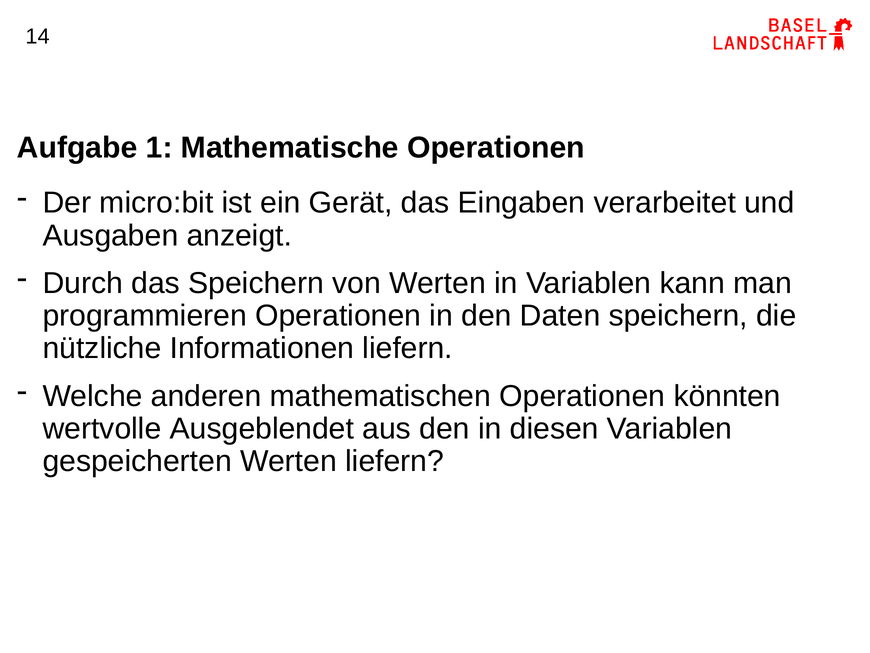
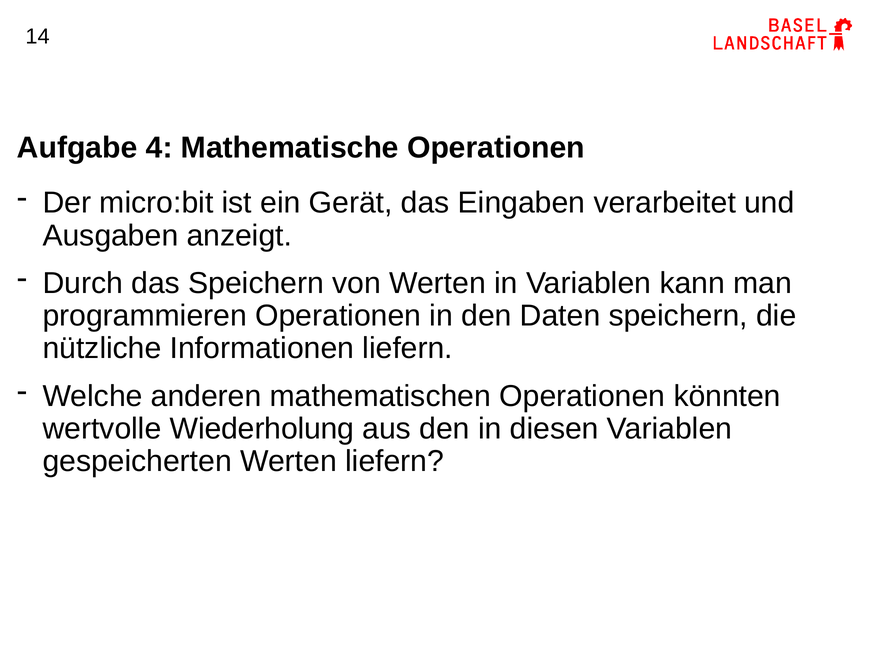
1: 1 -> 4
Ausgeblendet: Ausgeblendet -> Wiederholung
